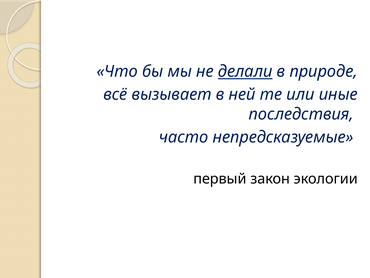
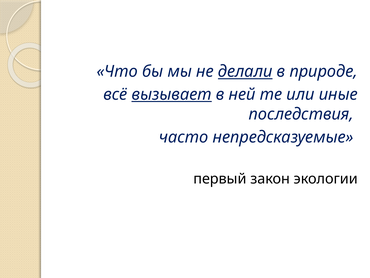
вызывает underline: none -> present
